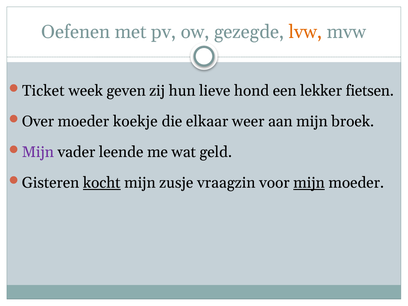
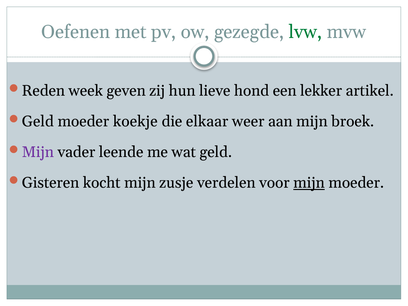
lvw colour: orange -> green
Ticket: Ticket -> Reden
fietsen: fietsen -> artikel
Over at (38, 122): Over -> Geld
kocht underline: present -> none
vraagzin: vraagzin -> verdelen
